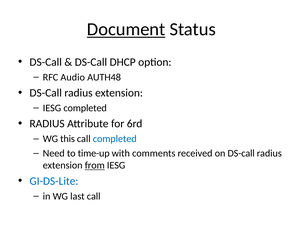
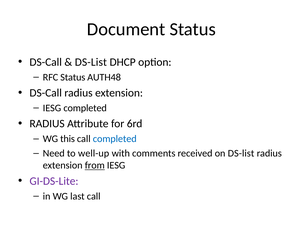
Document underline: present -> none
DS-Call at (91, 62): DS-Call -> DS-List
RFC Audio: Audio -> Status
time-up: time-up -> well-up
on DS-call: DS-call -> DS-list
GI-DS-Lite colour: blue -> purple
